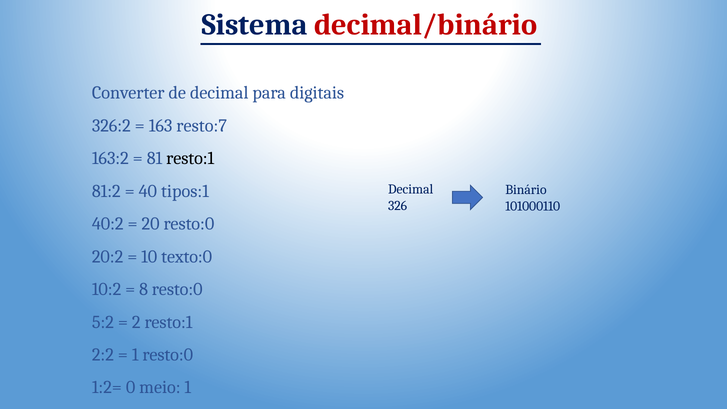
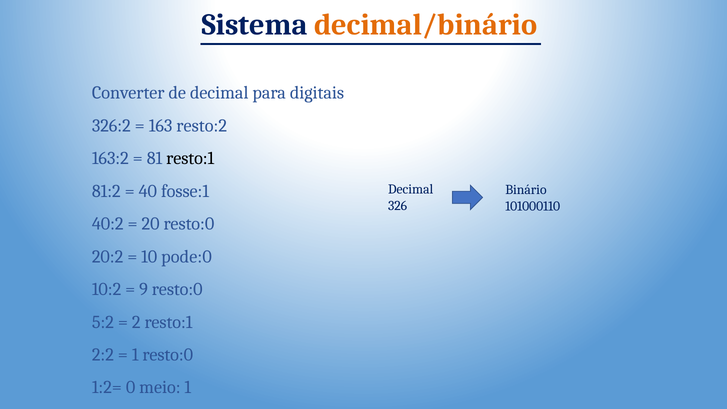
decimal/binário colour: red -> orange
resto:7: resto:7 -> resto:2
tipos:1: tipos:1 -> fosse:1
texto:0: texto:0 -> pode:0
8: 8 -> 9
